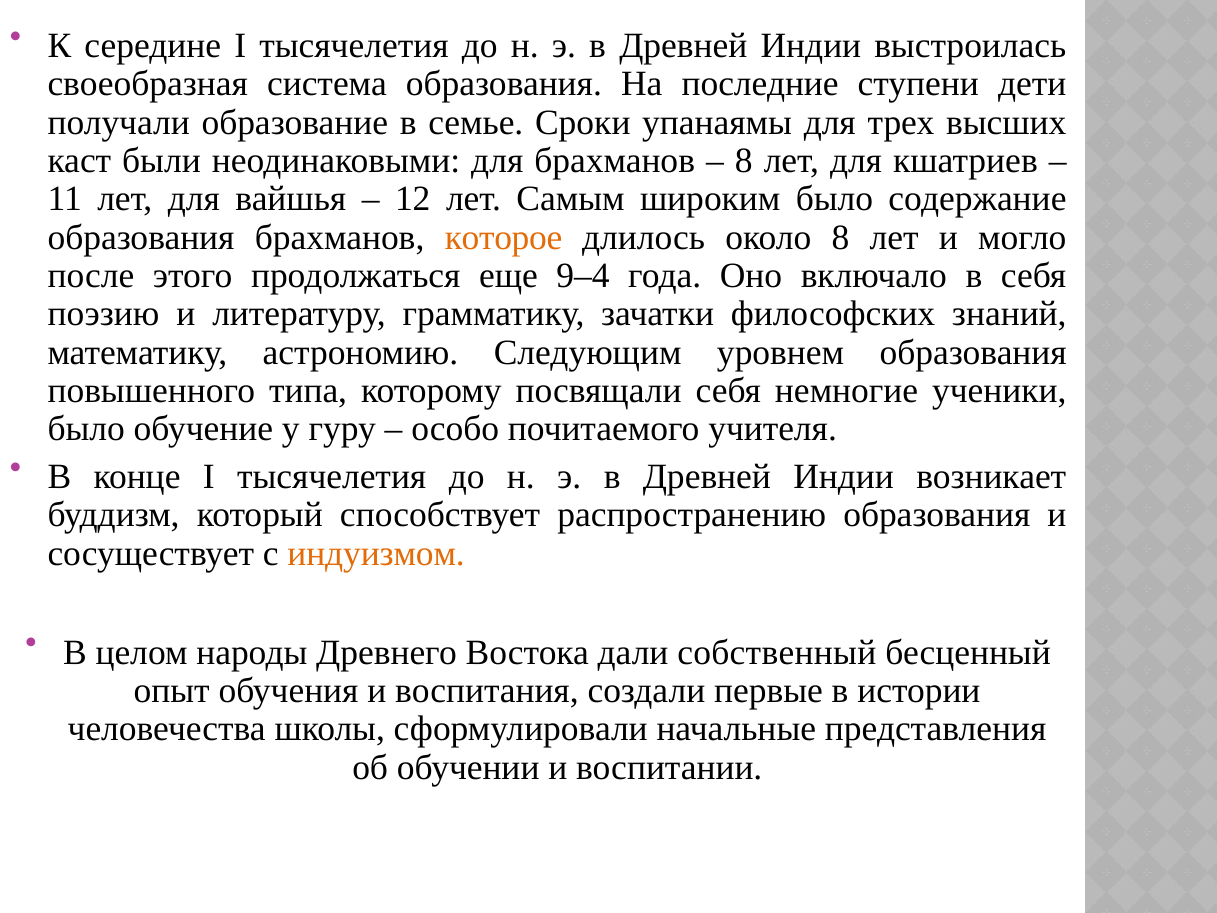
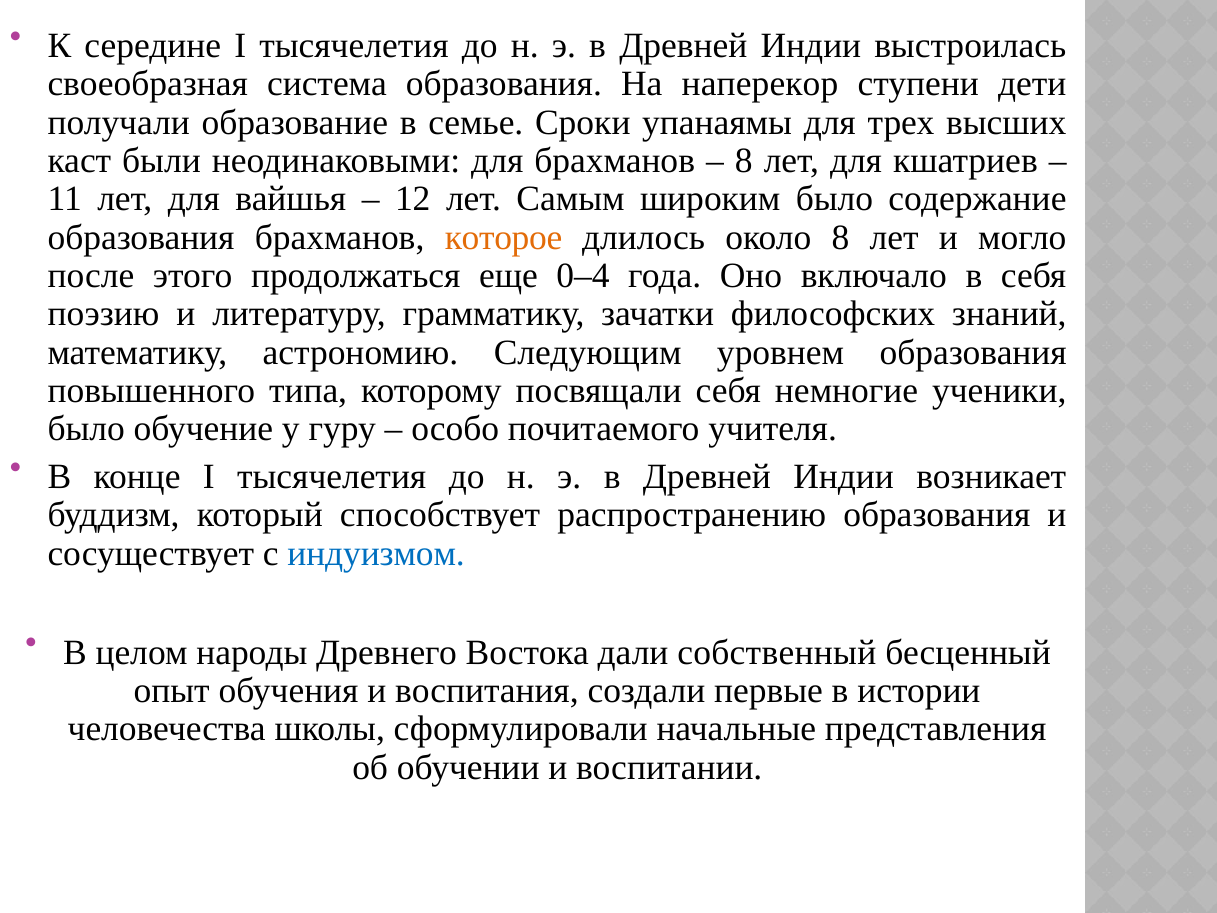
последние: последние -> наперекор
9–4: 9–4 -> 0–4
индуизмом colour: orange -> blue
